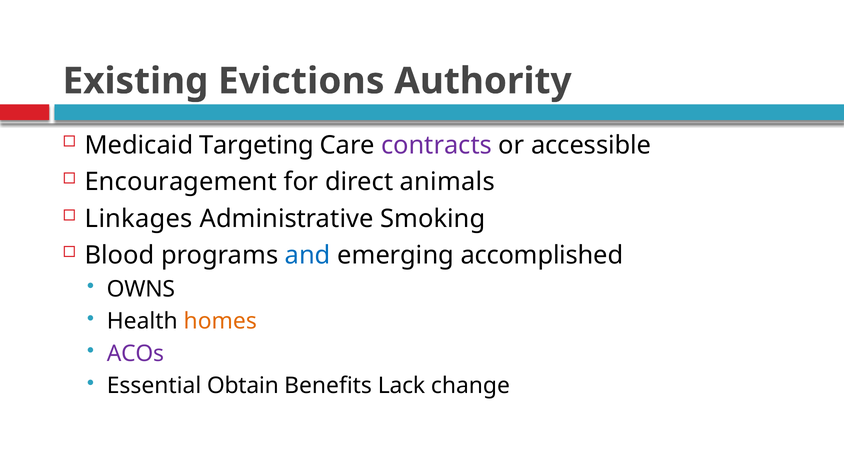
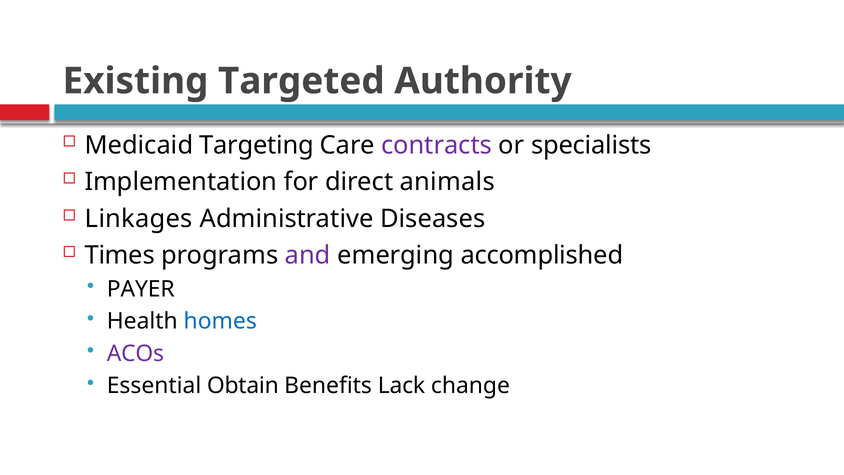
Evictions: Evictions -> Targeted
accessible: accessible -> specialists
Encouragement: Encouragement -> Implementation
Smoking: Smoking -> Diseases
Blood: Blood -> Times
and colour: blue -> purple
OWNS: OWNS -> PAYER
homes colour: orange -> blue
